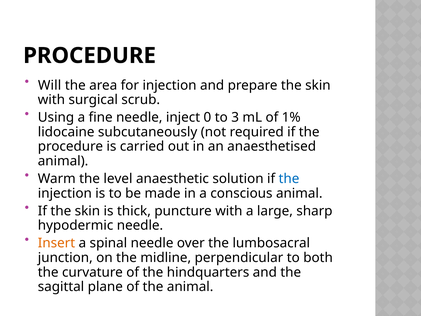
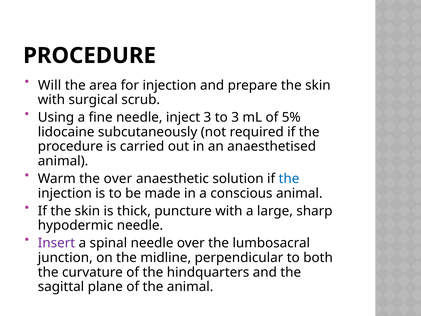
inject 0: 0 -> 3
1%: 1% -> 5%
the level: level -> over
Insert colour: orange -> purple
